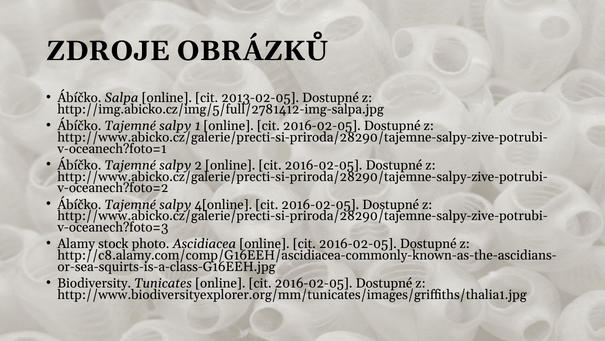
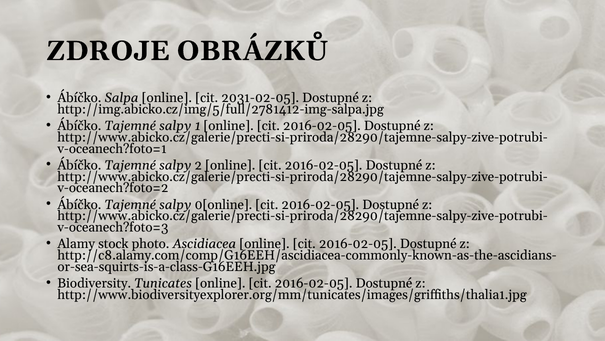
2013-02-05: 2013-02-05 -> 2031-02-05
4[online: 4[online -> 0[online
